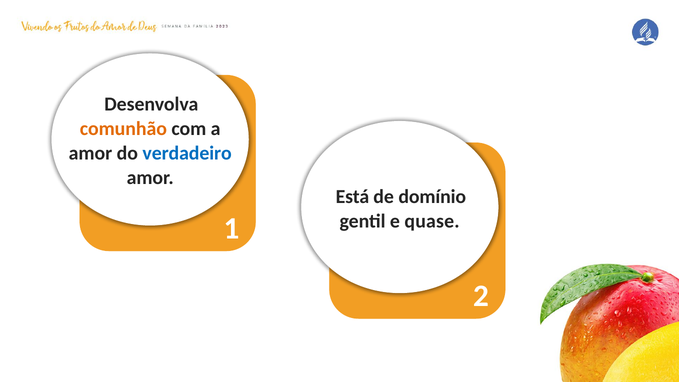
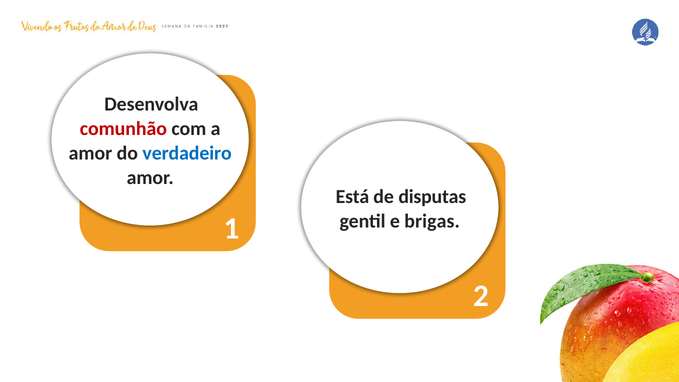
comunhão colour: orange -> red
domínio: domínio -> disputas
quase: quase -> brigas
